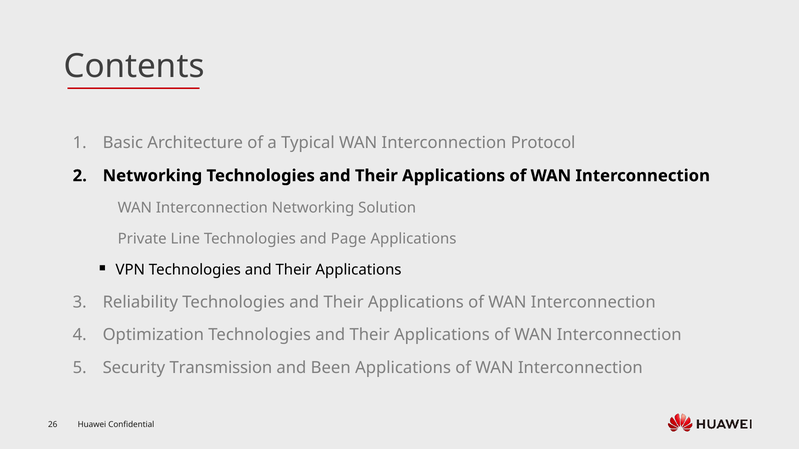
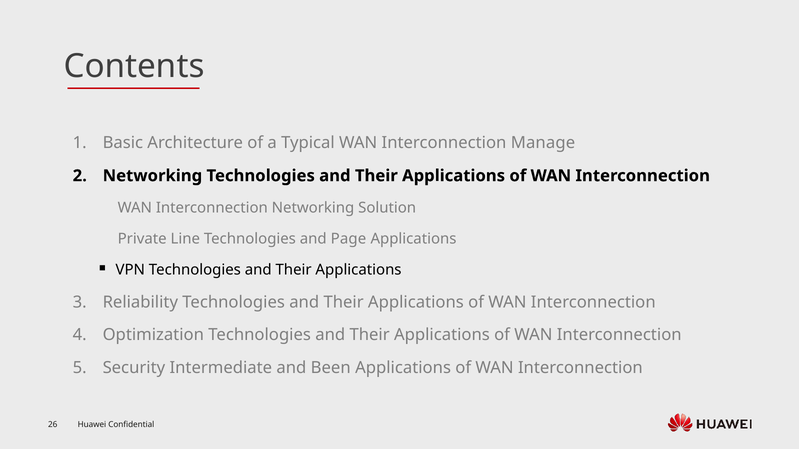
Protocol: Protocol -> Manage
Transmission: Transmission -> Intermediate
